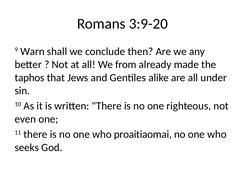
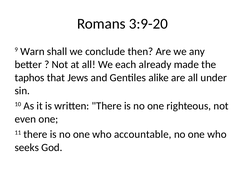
from: from -> each
proaitiaomai: proaitiaomai -> accountable
